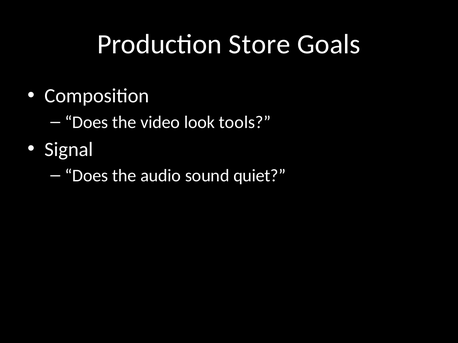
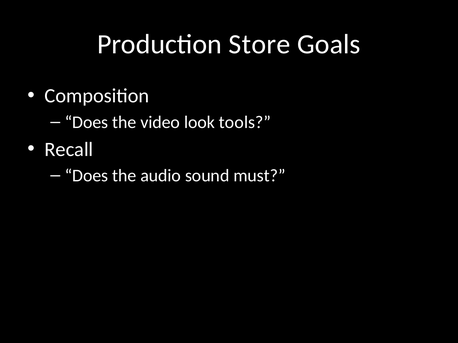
Signal: Signal -> Recall
quiet: quiet -> must
